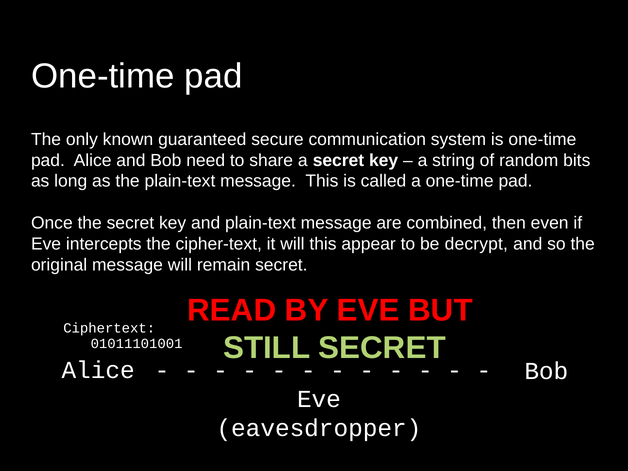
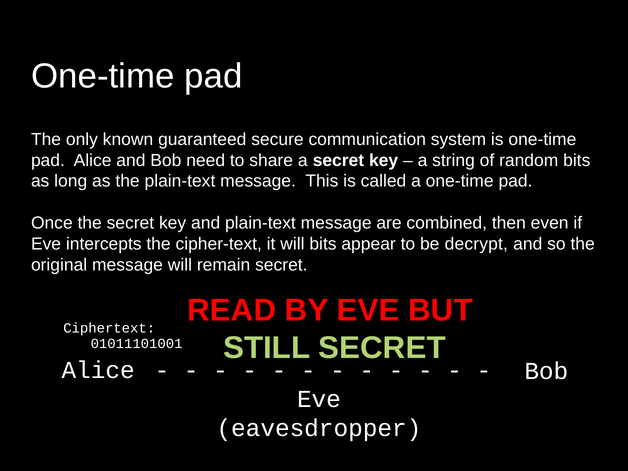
will this: this -> bits
